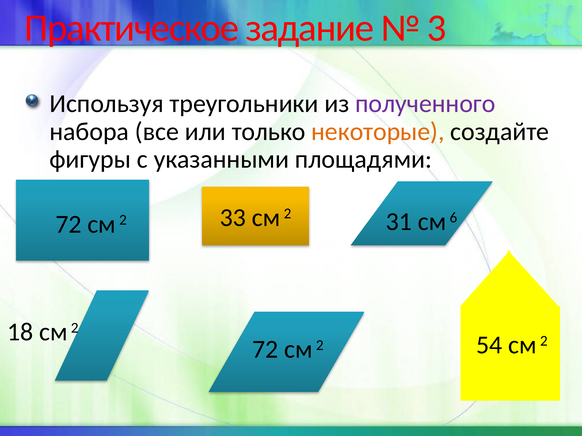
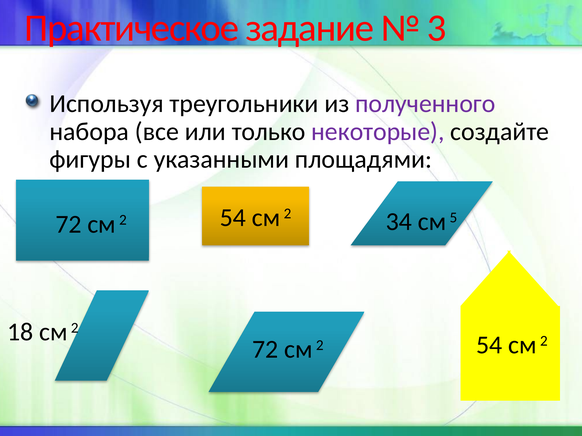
некоторые colour: orange -> purple
33 at (233, 218): 33 -> 54
31: 31 -> 34
6: 6 -> 5
